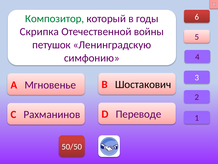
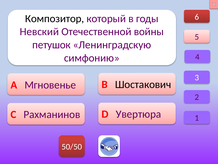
Композитор colour: green -> black
Скрипка: Скрипка -> Невский
Переводе: Переводе -> Увертюра
